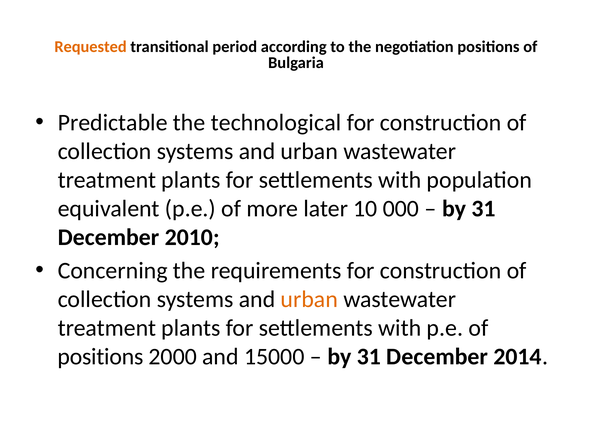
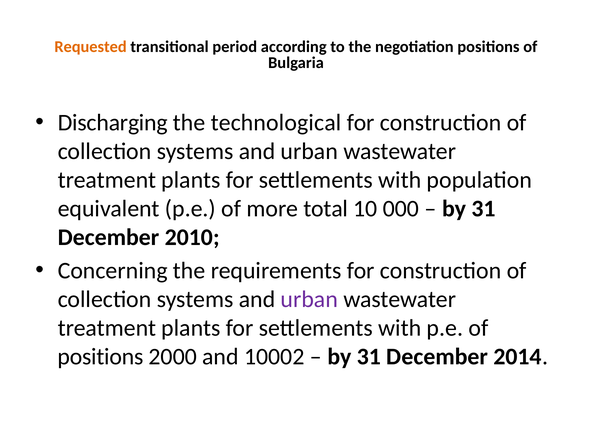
Predictable: Predictable -> Discharging
later: later -> total
urban at (309, 299) colour: orange -> purple
15000: 15000 -> 10002
